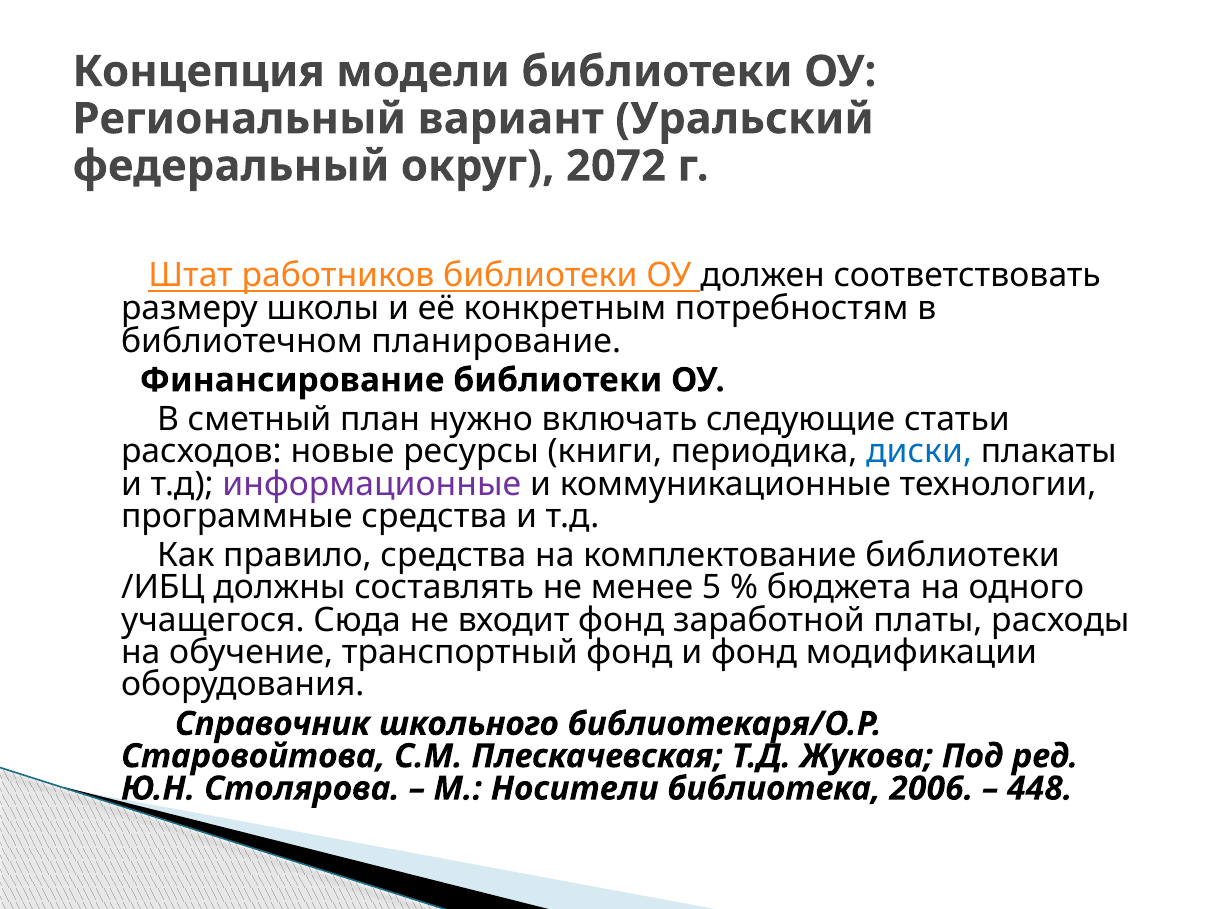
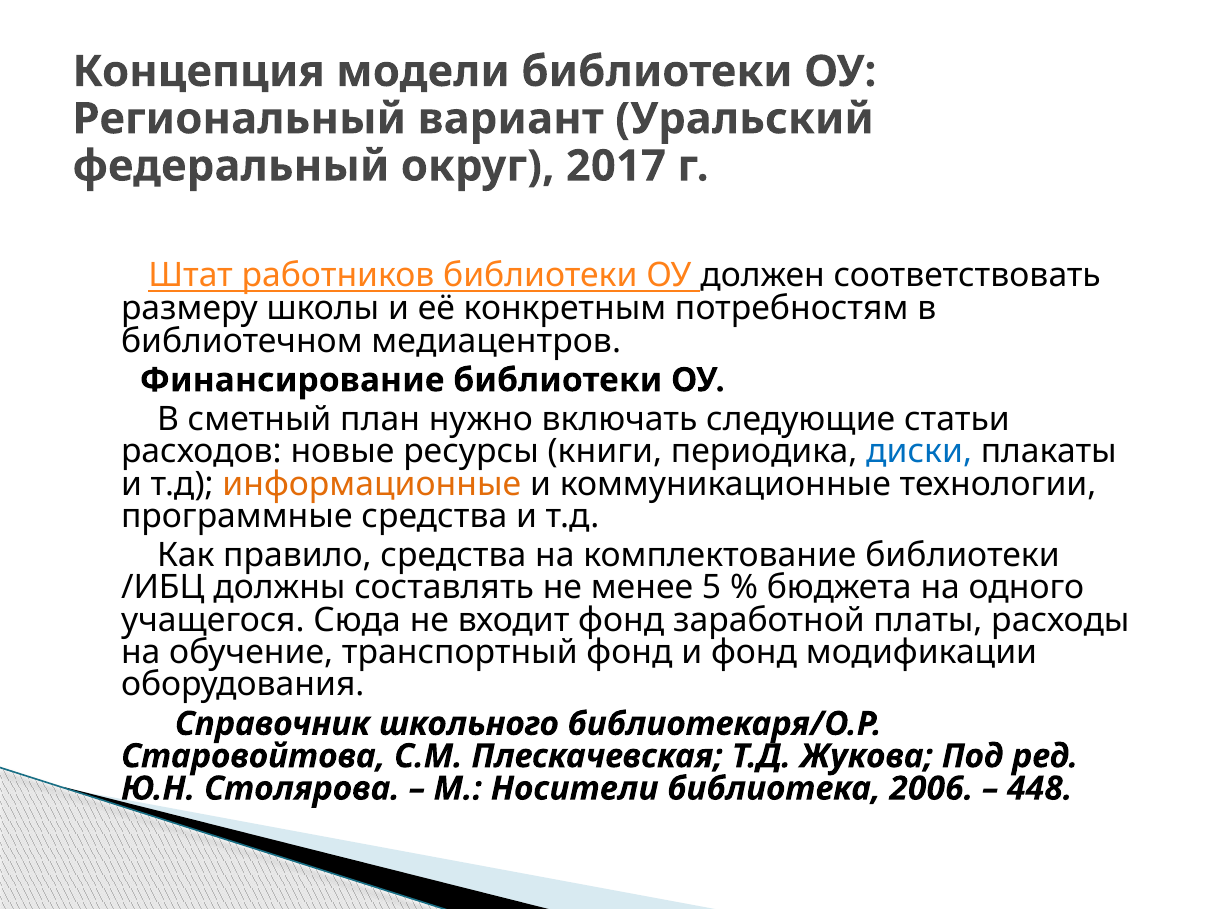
2072: 2072 -> 2017
планирование: планирование -> медиацентров
информационные colour: purple -> orange
